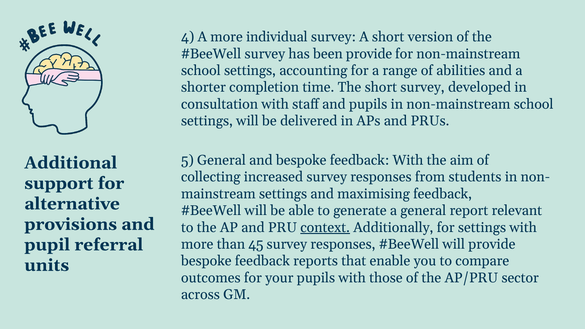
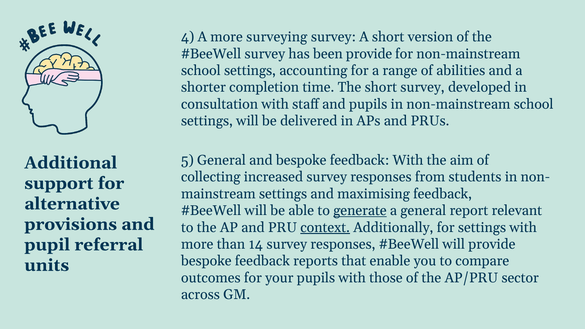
individual: individual -> surveying
generate underline: none -> present
45: 45 -> 14
